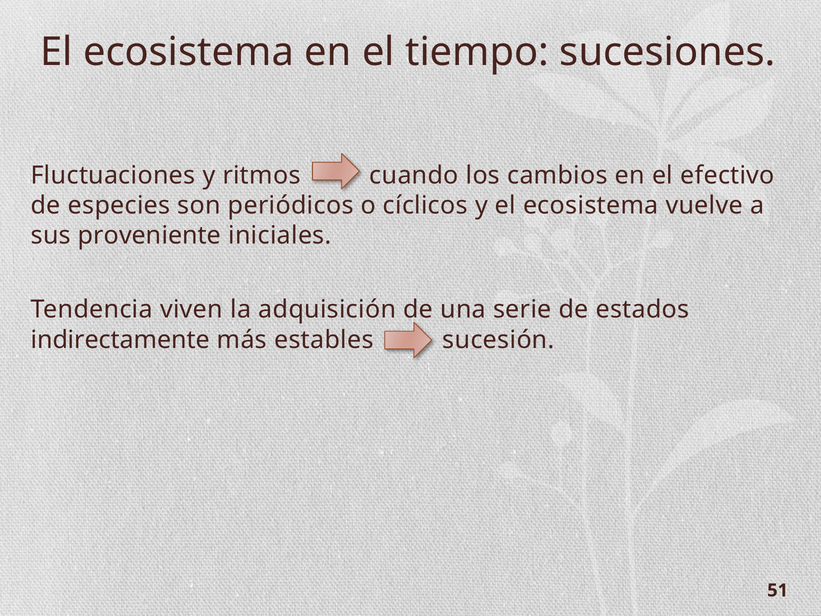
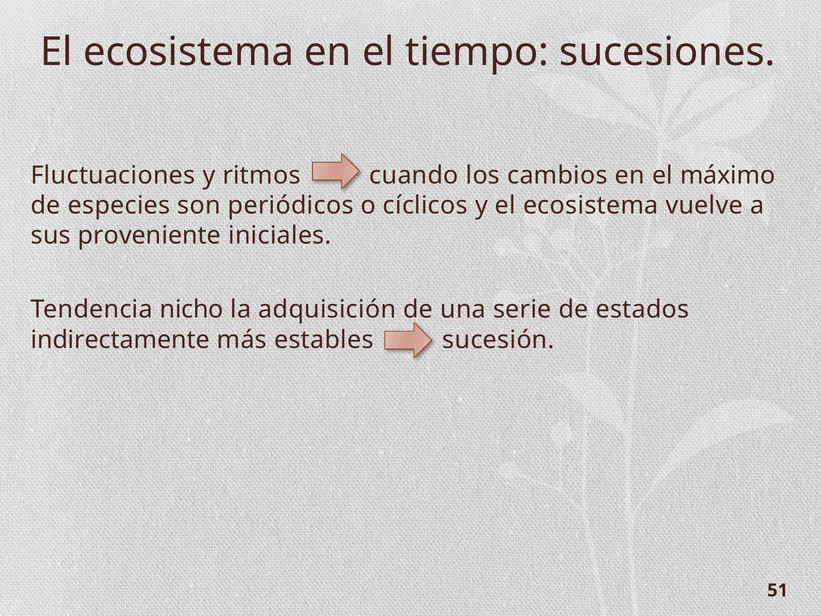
efectivo: efectivo -> máximo
viven: viven -> nicho
